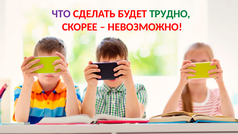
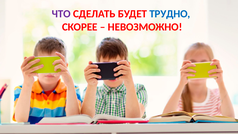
ТРУДНО colour: green -> blue
